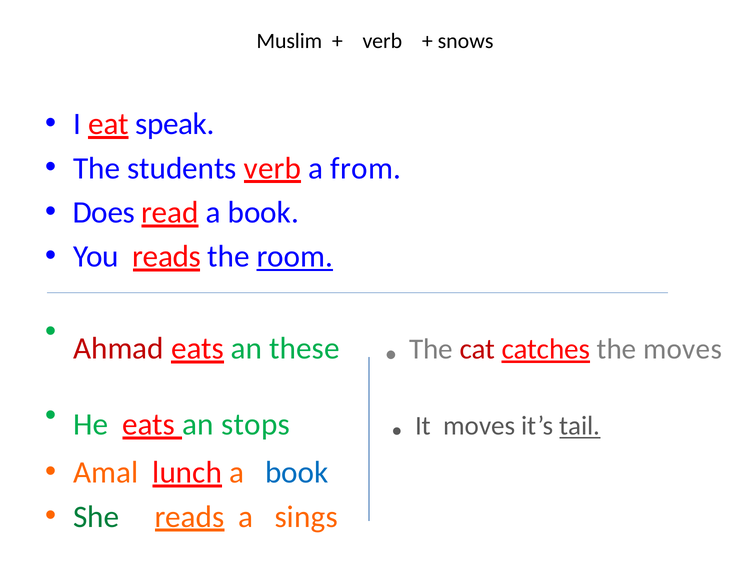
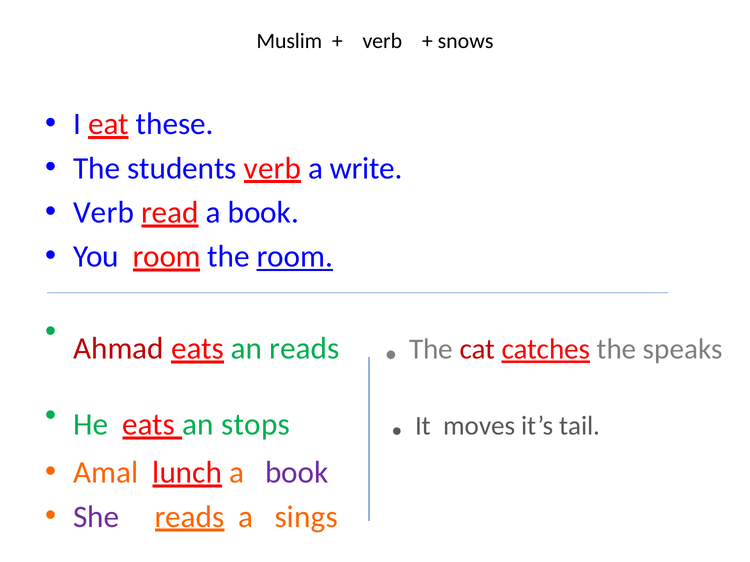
speak: speak -> these
from: from -> write
Does at (104, 213): Does -> Verb
You reads: reads -> room
an these: these -> reads
the moves: moves -> speaks
tail underline: present -> none
book at (297, 473) colour: blue -> purple
She colour: green -> purple
